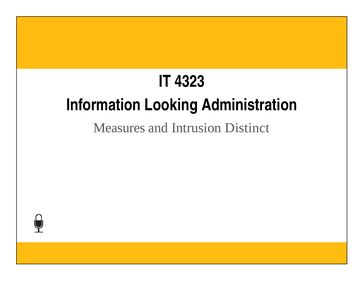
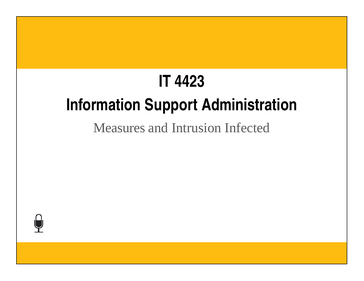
4323: 4323 -> 4423
Looking: Looking -> Support
Distinct: Distinct -> Infected
